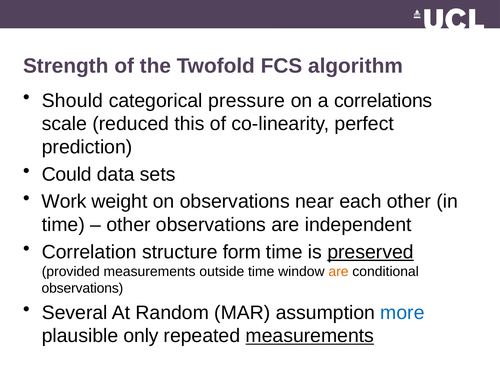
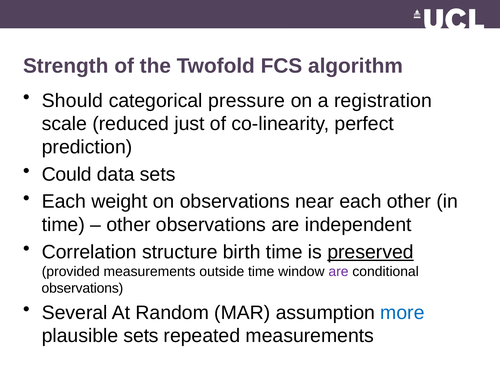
correlations: correlations -> registration
this: this -> just
Work at (64, 202): Work -> Each
form: form -> birth
are at (338, 272) colour: orange -> purple
plausible only: only -> sets
measurements at (310, 336) underline: present -> none
